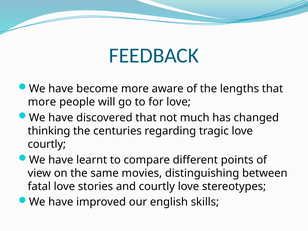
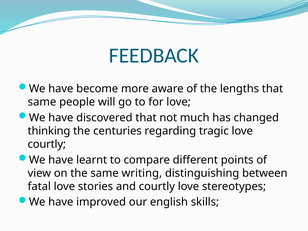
more at (42, 102): more -> same
movies: movies -> writing
